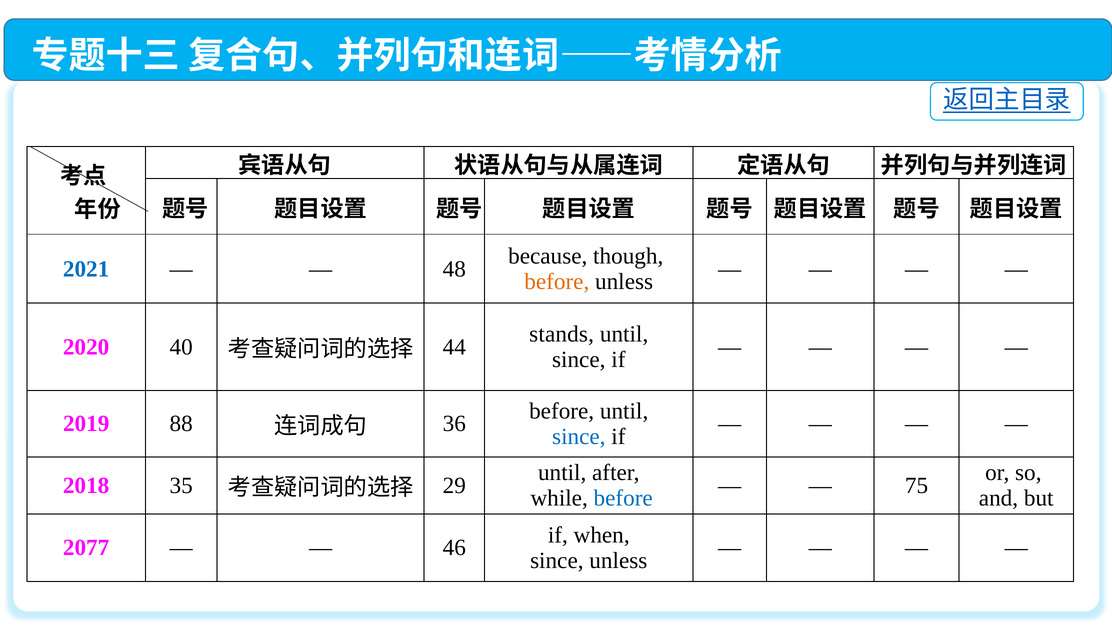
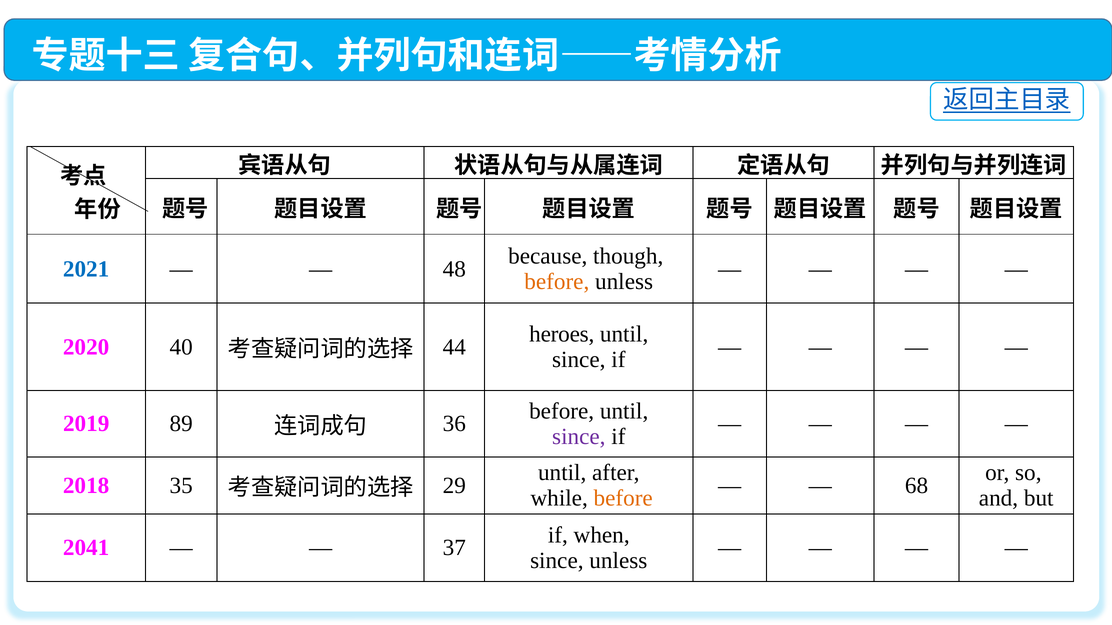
stands: stands -> heroes
88: 88 -> 89
since at (579, 437) colour: blue -> purple
75: 75 -> 68
before at (623, 499) colour: blue -> orange
2077: 2077 -> 2041
46: 46 -> 37
